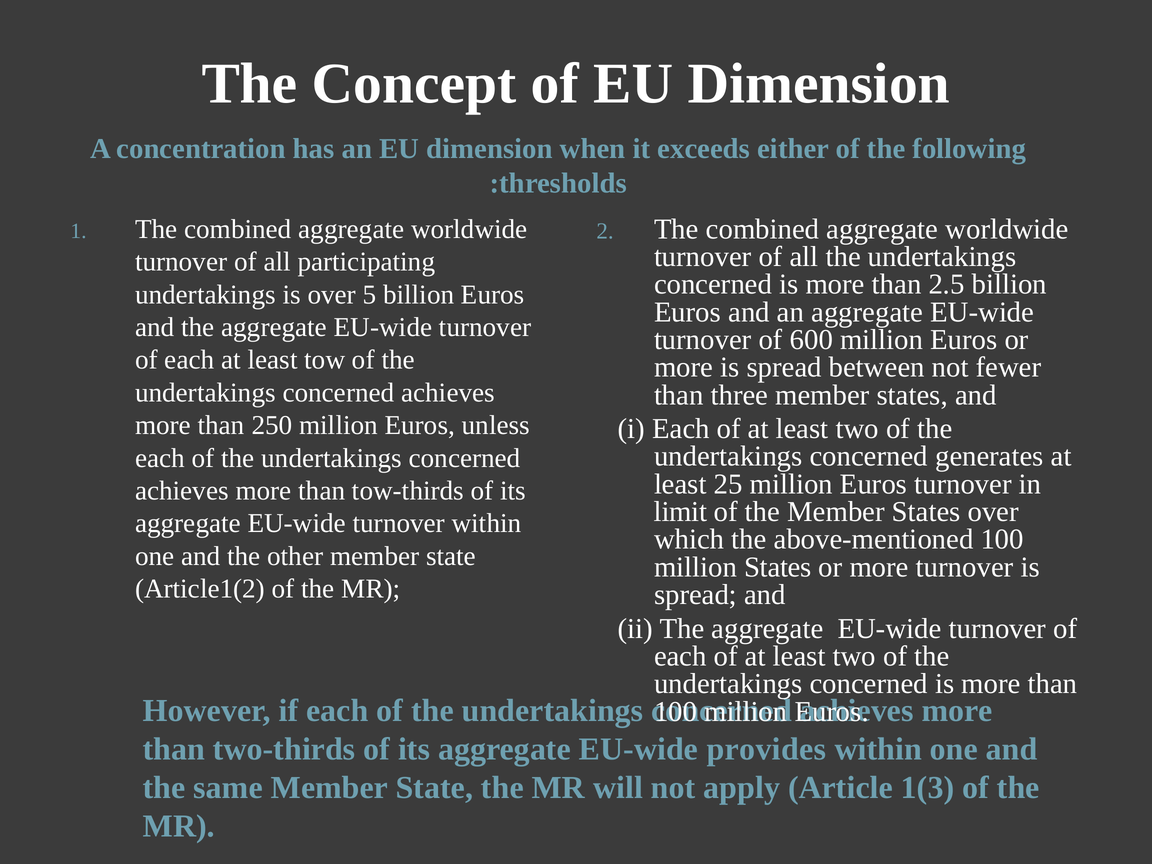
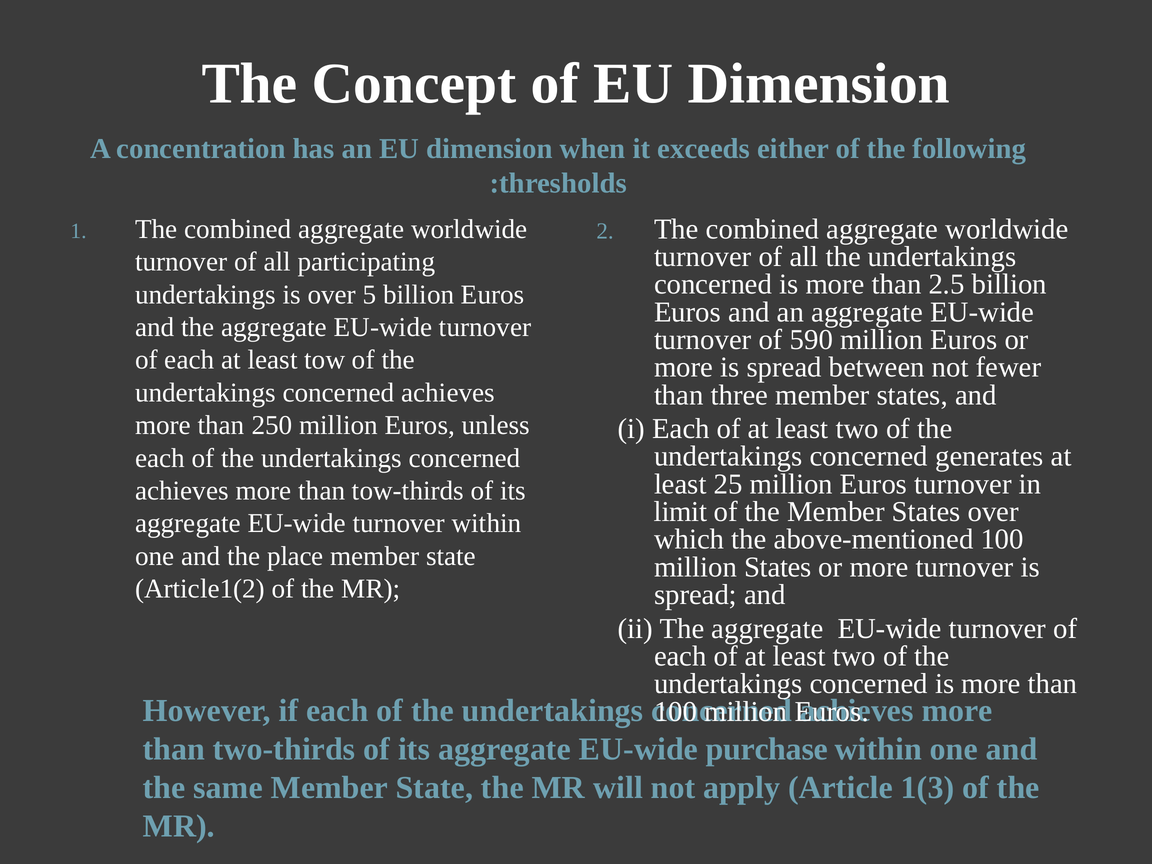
600: 600 -> 590
other: other -> place
provides: provides -> purchase
